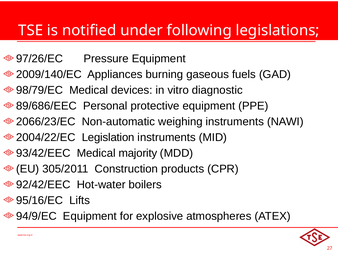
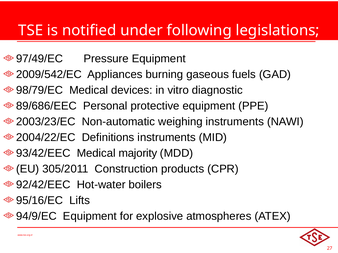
97/26/EC: 97/26/EC -> 97/49/EC
2009/140/EC: 2009/140/EC -> 2009/542/EC
2066/23/EC: 2066/23/EC -> 2003/23/EC
Legislation: Legislation -> Definitions
